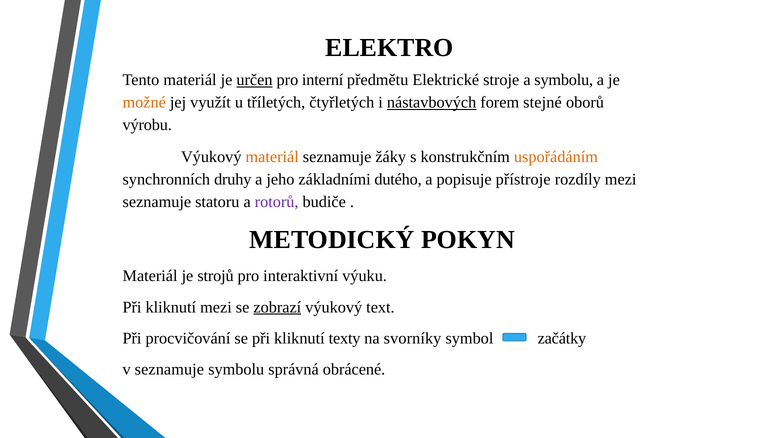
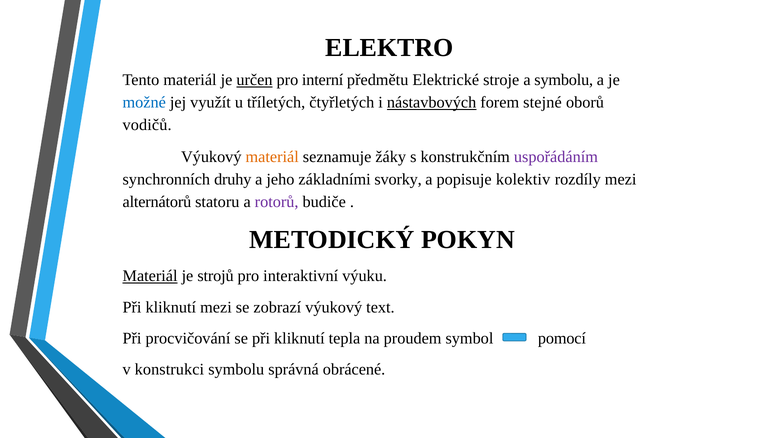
možné colour: orange -> blue
výrobu: výrobu -> vodičů
uspořádáním colour: orange -> purple
dutého: dutého -> svorky
přístroje: přístroje -> kolektiv
seznamuje at (157, 202): seznamuje -> alternátorů
Materiál at (150, 276) underline: none -> present
zobrazí underline: present -> none
texty: texty -> tepla
svorníky: svorníky -> proudem
začátky: začátky -> pomocí
v seznamuje: seznamuje -> konstrukci
